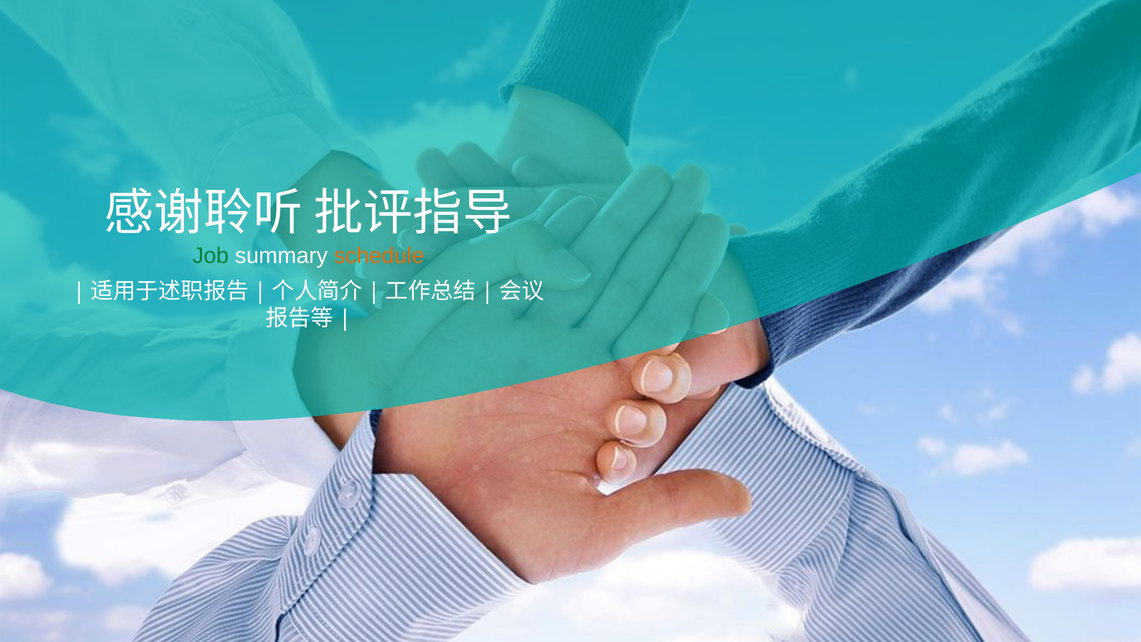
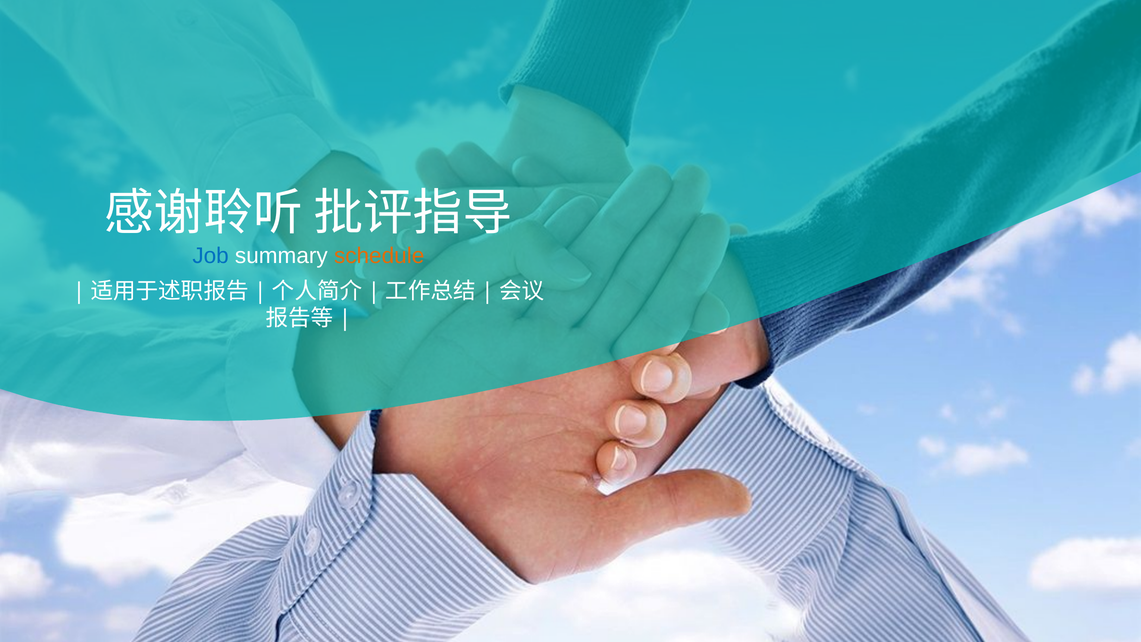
Job colour: green -> blue
